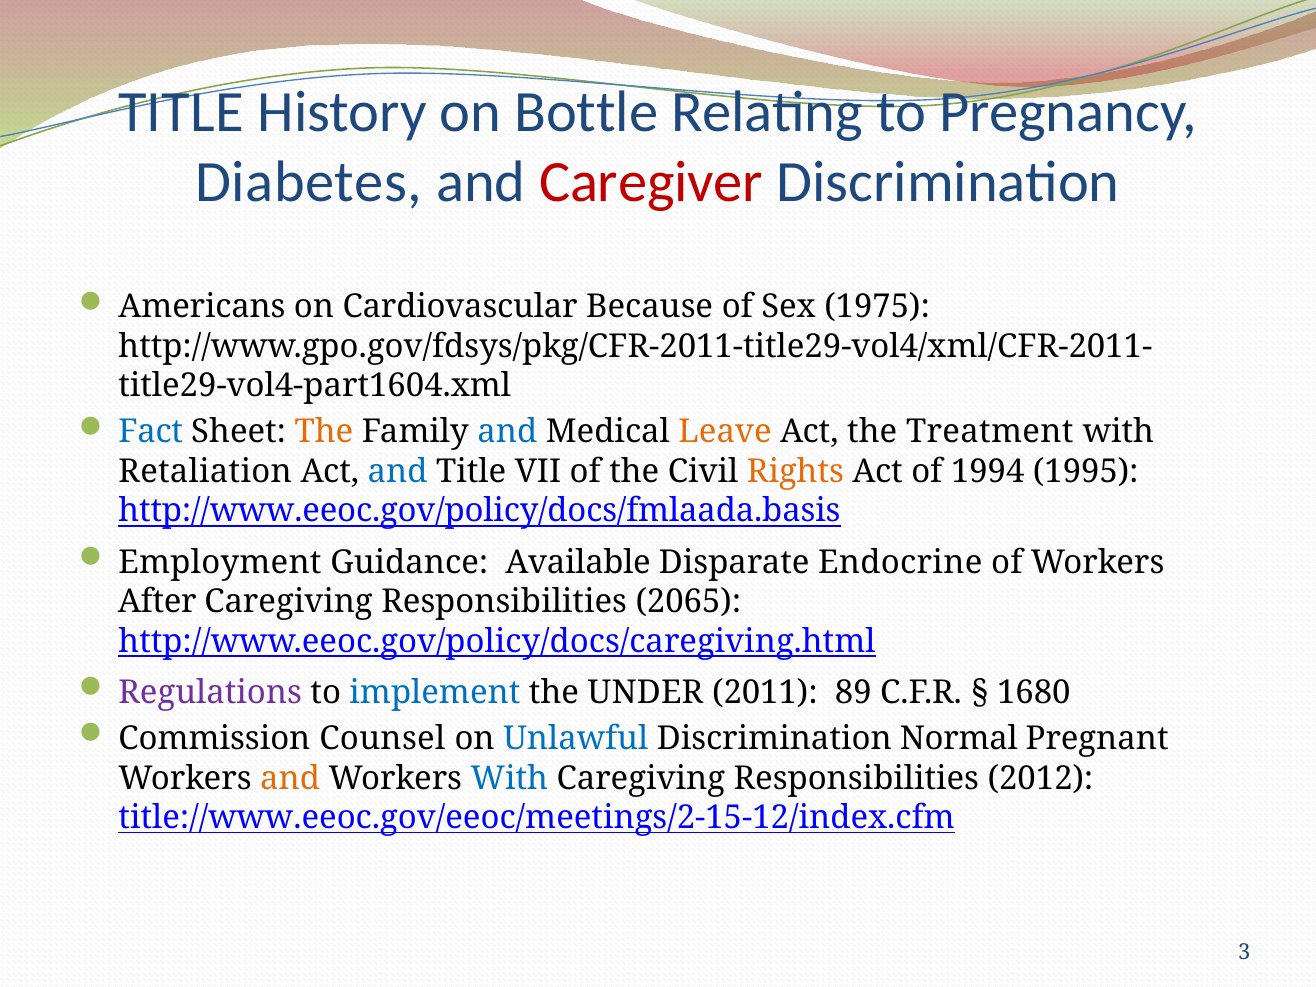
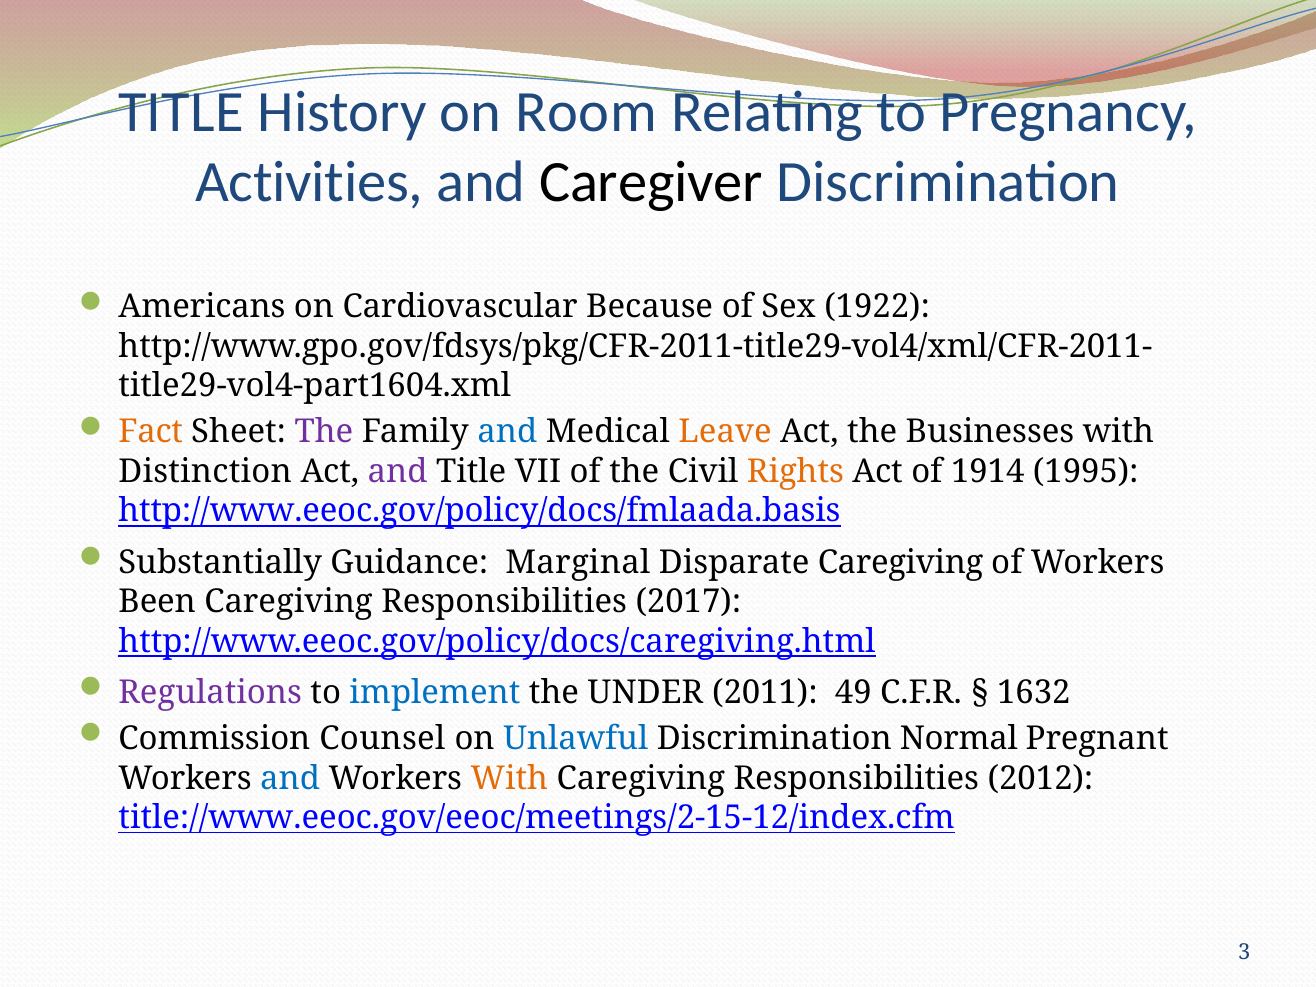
Bottle: Bottle -> Room
Diabetes: Diabetes -> Activities
Caregiver colour: red -> black
1975: 1975 -> 1922
Fact colour: blue -> orange
The at (324, 432) colour: orange -> purple
Treatment: Treatment -> Businesses
Retaliation: Retaliation -> Distinction
and at (398, 472) colour: blue -> purple
1994: 1994 -> 1914
Employment: Employment -> Substantially
Available: Available -> Marginal
Disparate Endocrine: Endocrine -> Caregiving
After: After -> Been
2065: 2065 -> 2017
89: 89 -> 49
1680: 1680 -> 1632
and at (290, 778) colour: orange -> blue
With at (509, 778) colour: blue -> orange
